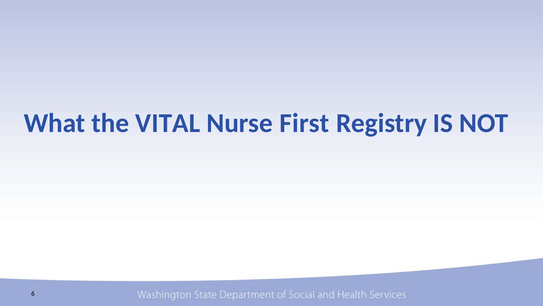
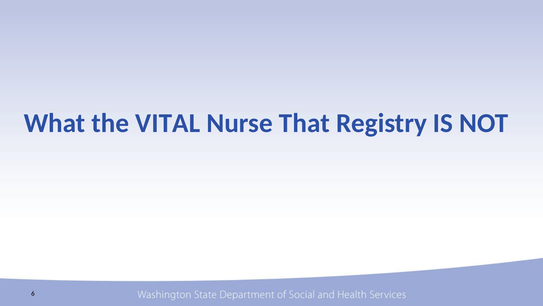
First: First -> That
